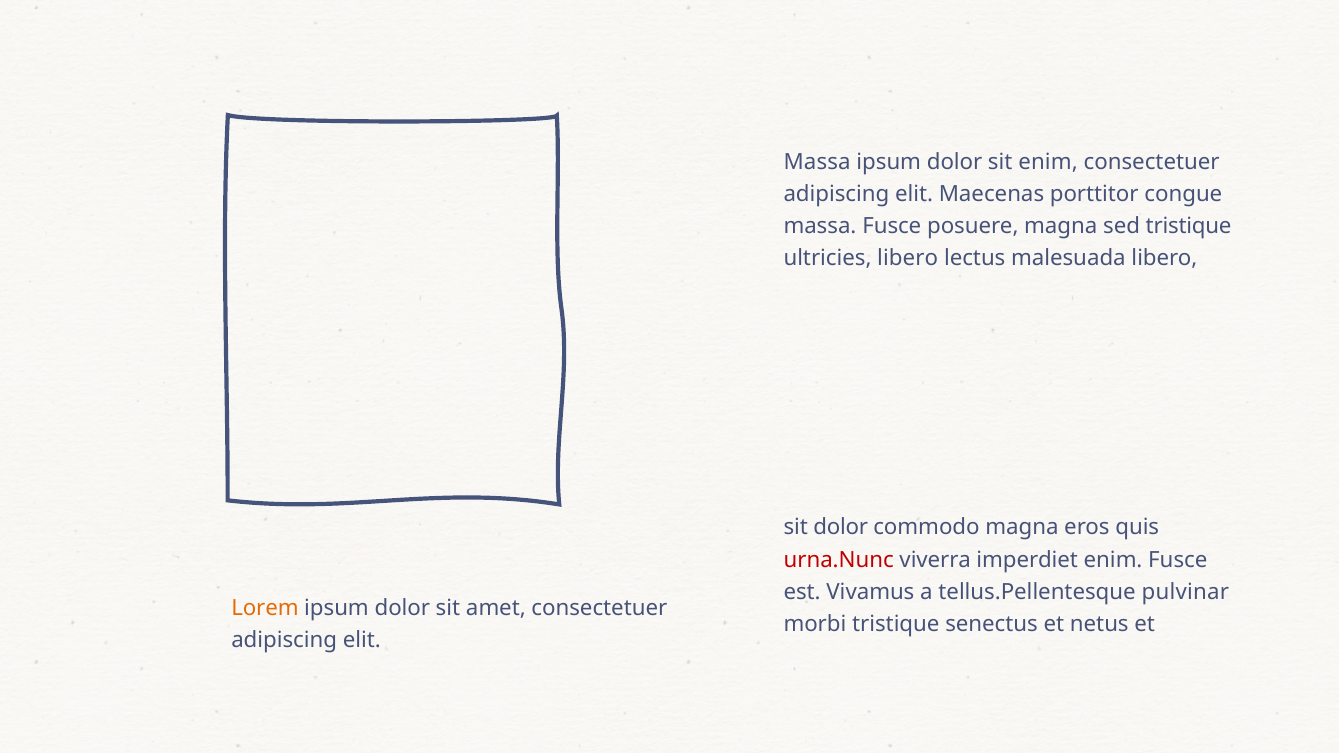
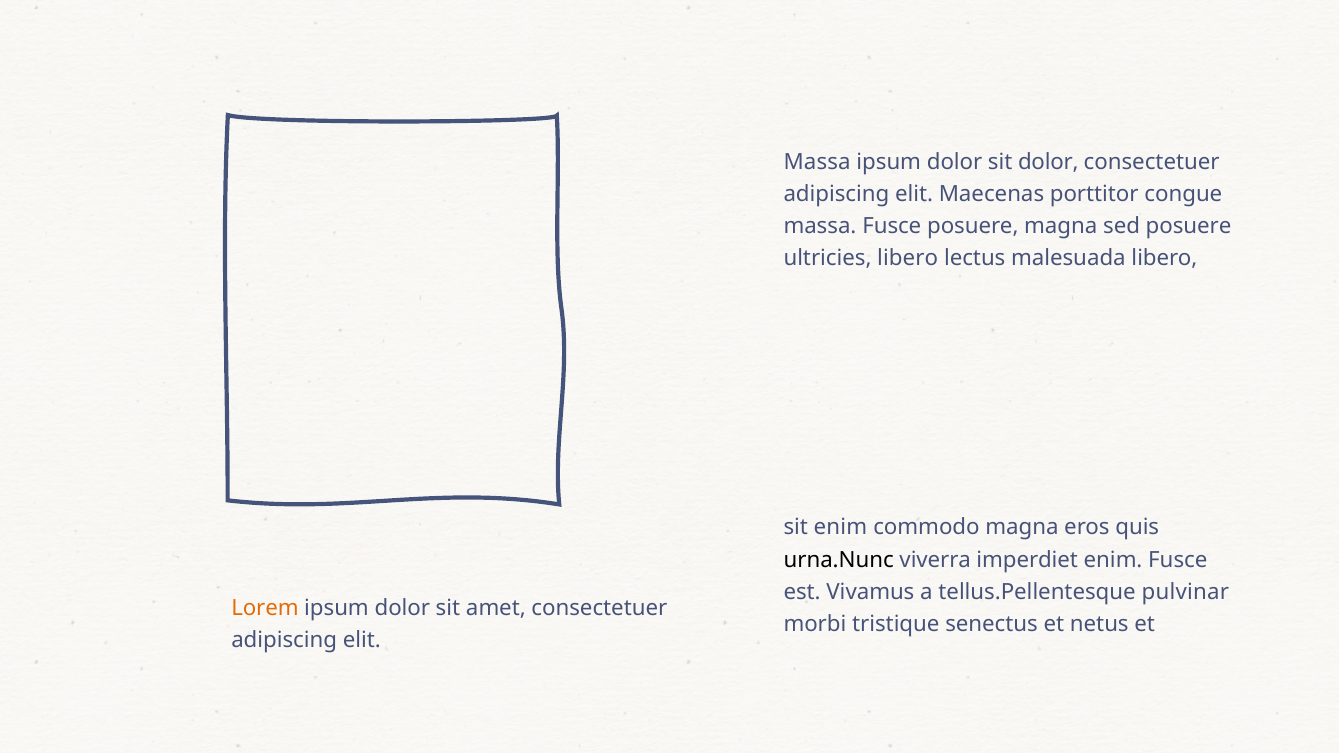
sit enim: enim -> dolor
sed tristique: tristique -> posuere
sit dolor: dolor -> enim
urna.Nunc colour: red -> black
